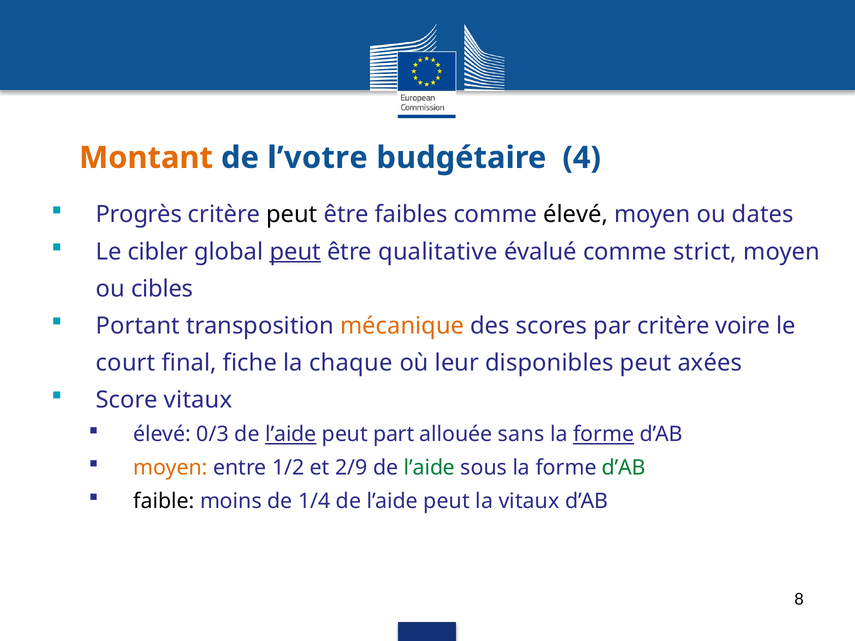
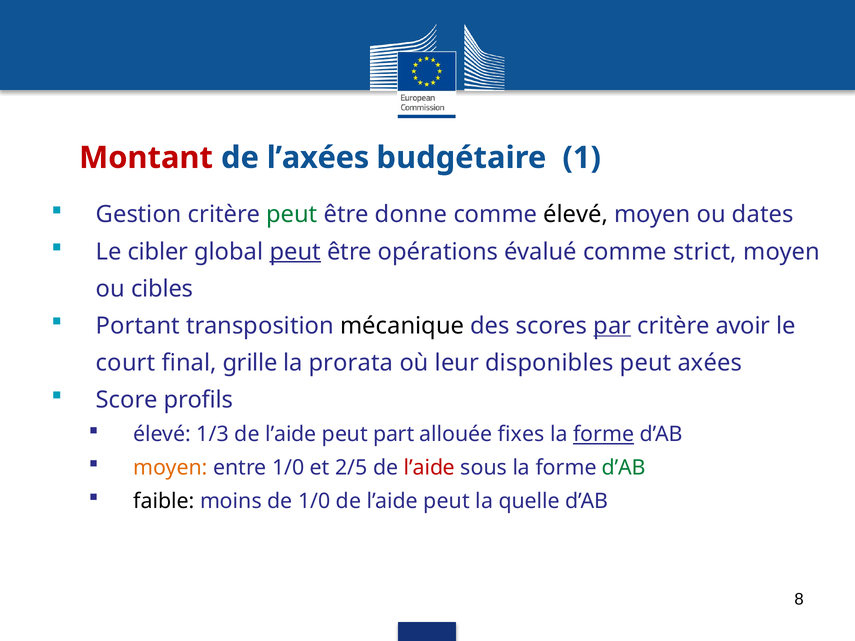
Montant colour: orange -> red
l’votre: l’votre -> l’axées
4: 4 -> 1
Progrès: Progrès -> Gestion
peut at (292, 215) colour: black -> green
faibles: faibles -> donne
qualitative: qualitative -> opérations
mécanique colour: orange -> black
par underline: none -> present
voire: voire -> avoir
fiche: fiche -> grille
chaque: chaque -> prorata
Score vitaux: vitaux -> profils
0/3: 0/3 -> 1/3
l’aide at (291, 435) underline: present -> none
sans: sans -> fixes
entre 1/2: 1/2 -> 1/0
2/9: 2/9 -> 2/5
l’aide at (429, 468) colour: green -> red
de 1/4: 1/4 -> 1/0
la vitaux: vitaux -> quelle
